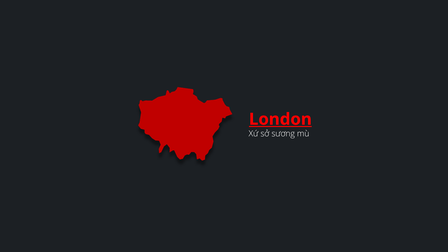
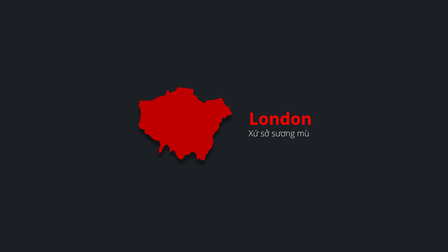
London underline: present -> none
